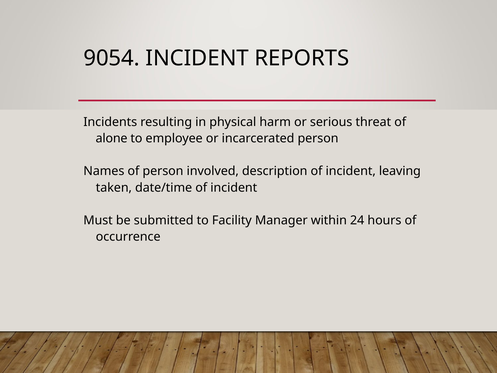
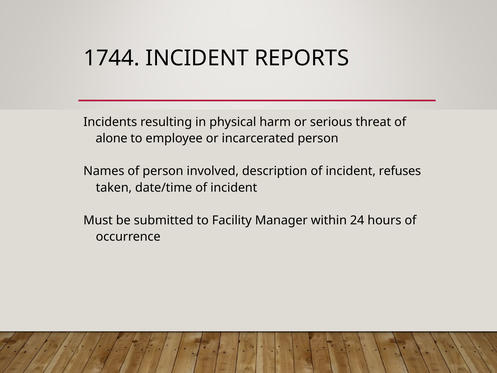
9054: 9054 -> 1744
leaving: leaving -> refuses
